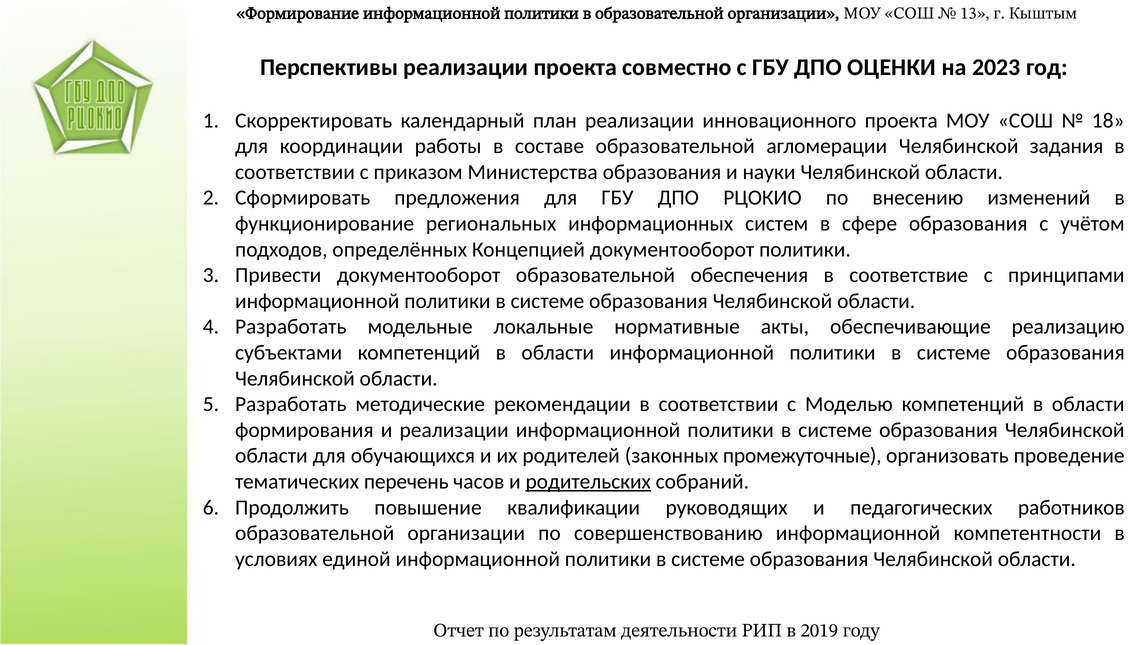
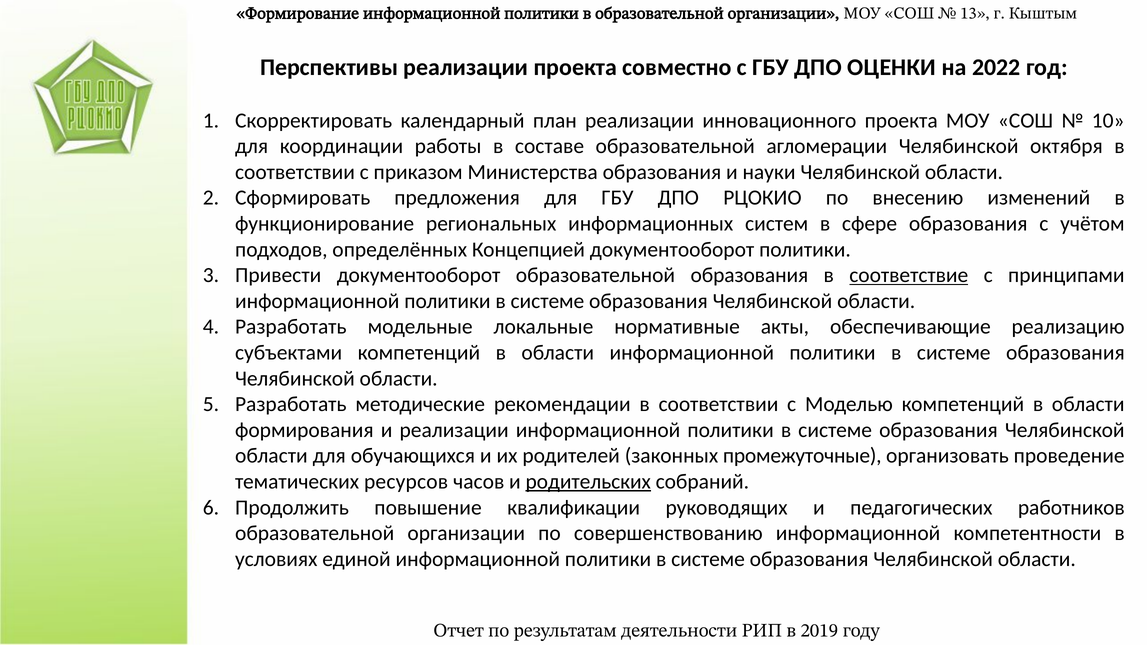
2023: 2023 -> 2022
18: 18 -> 10
задания: задания -> октября
образовательной обеспечения: обеспечения -> образования
соответствие underline: none -> present
перечень: перечень -> ресурсов
